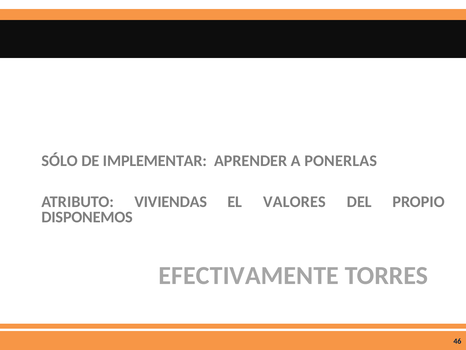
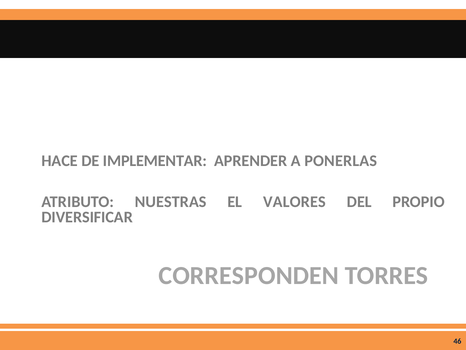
SÓLO: SÓLO -> HACE
VIVIENDAS: VIVIENDAS -> NUESTRAS
DISPONEMOS: DISPONEMOS -> DIVERSIFICAR
EFECTIVAMENTE: EFECTIVAMENTE -> CORRESPONDEN
